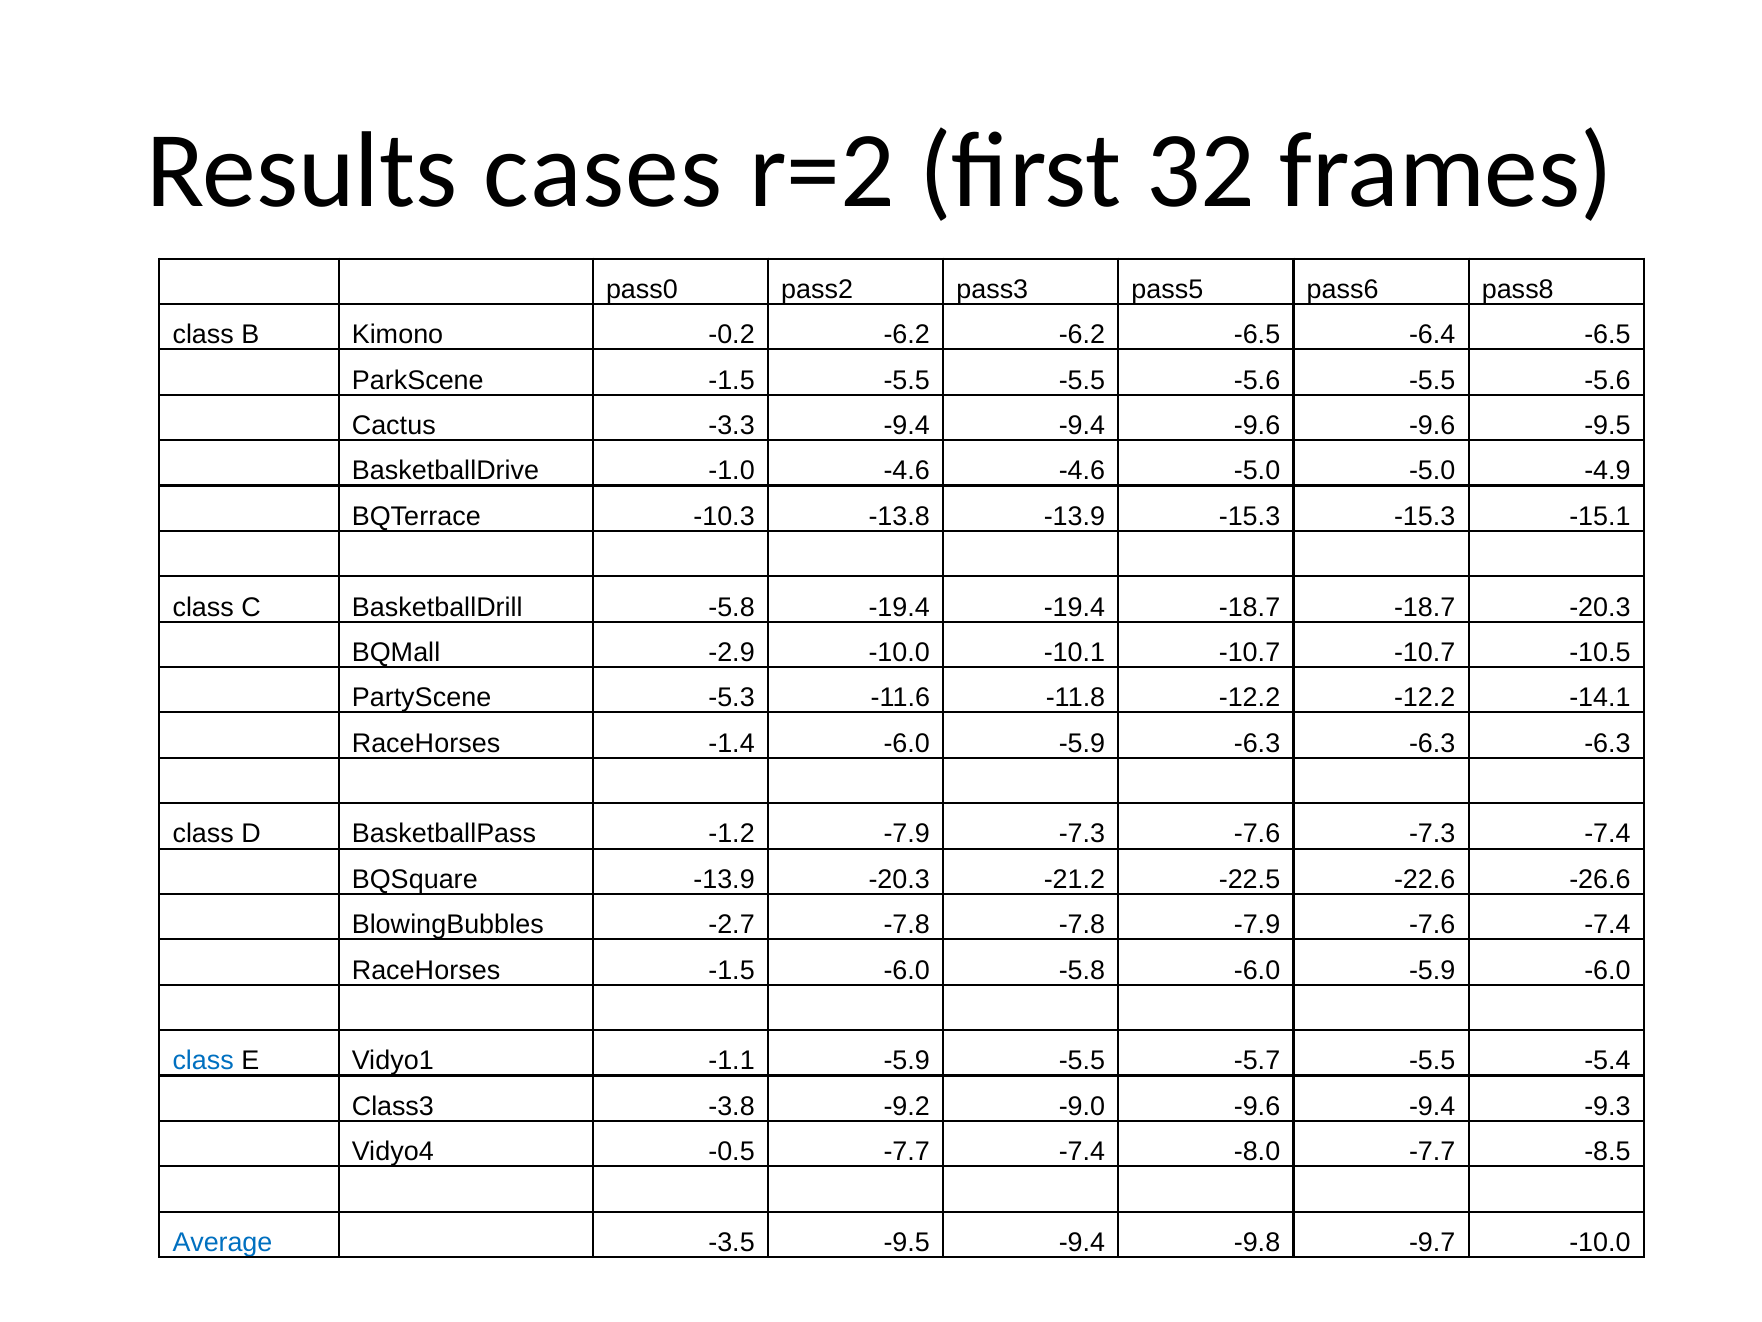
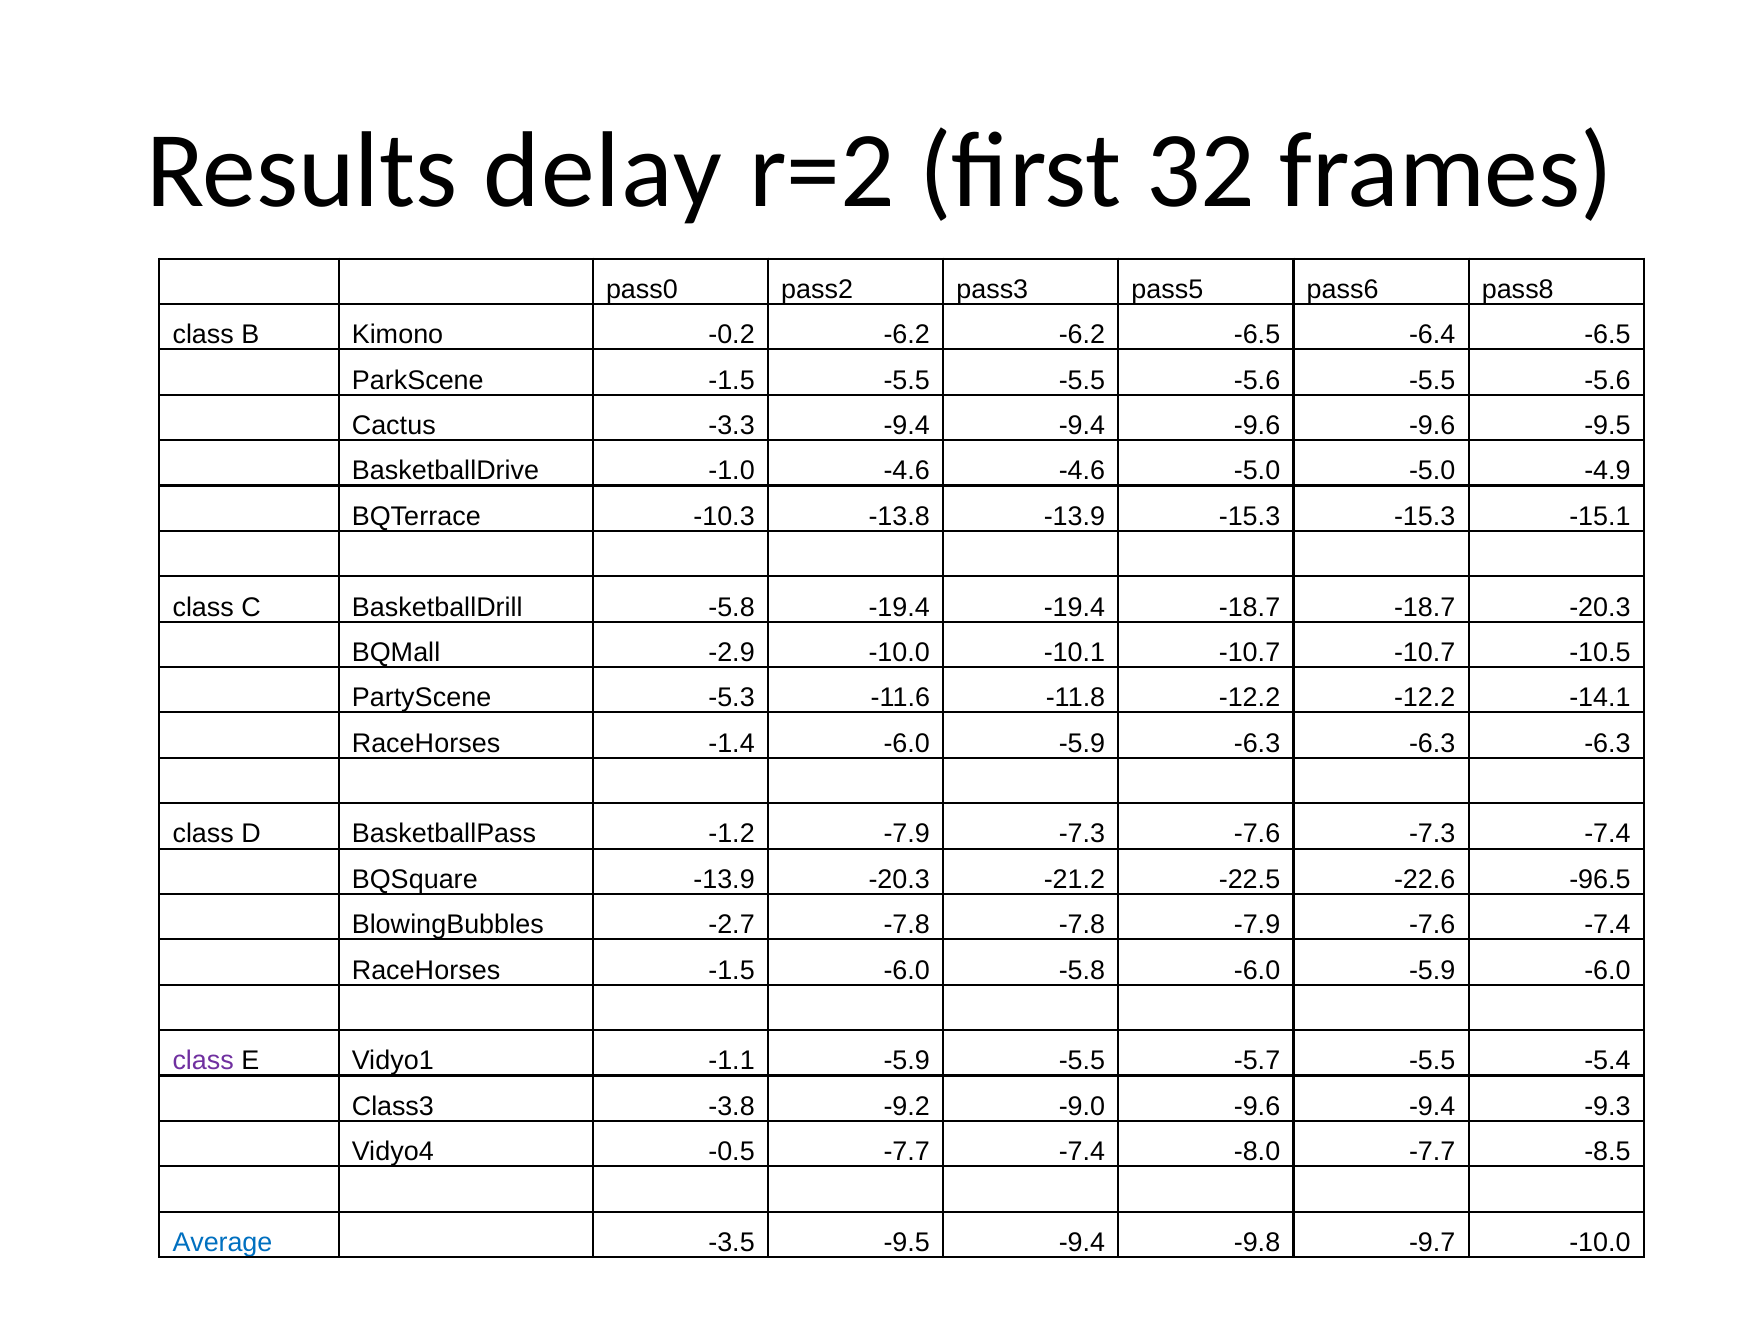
cases: cases -> delay
-26.6: -26.6 -> -96.5
class at (203, 1061) colour: blue -> purple
